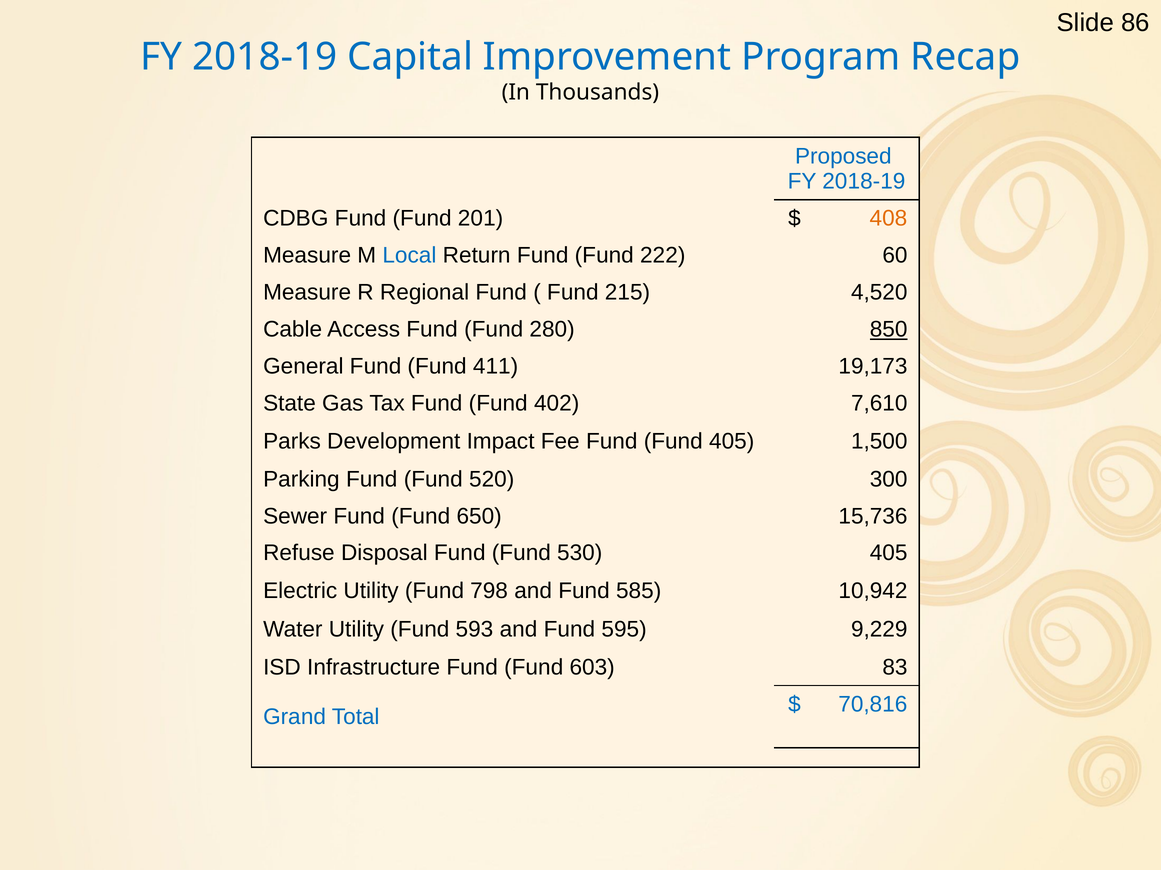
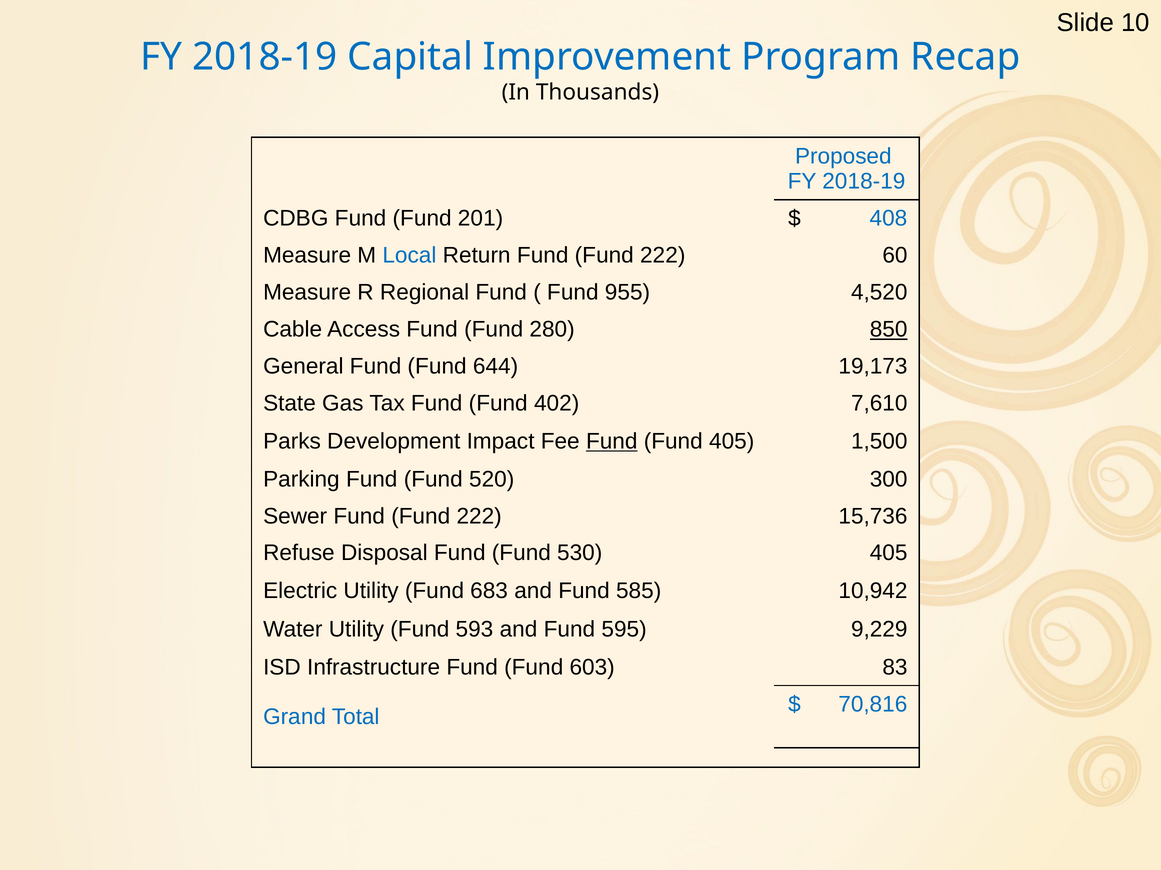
86: 86 -> 10
408 colour: orange -> blue
215: 215 -> 955
411: 411 -> 644
Fund at (612, 442) underline: none -> present
Sewer Fund Fund 650: 650 -> 222
798: 798 -> 683
